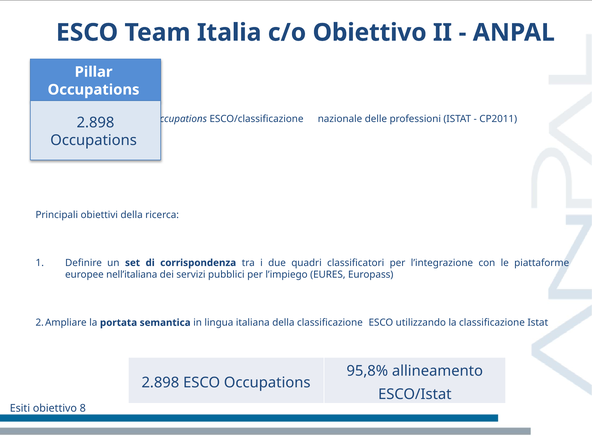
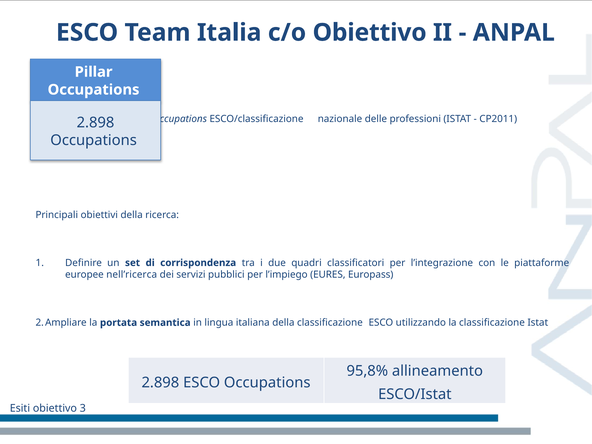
nell’italiana: nell’italiana -> nell’ricerca
8: 8 -> 3
